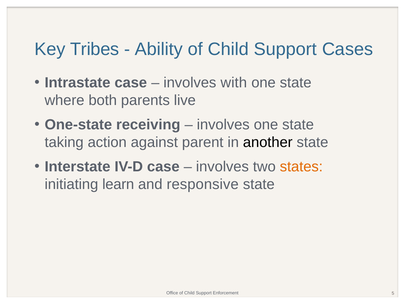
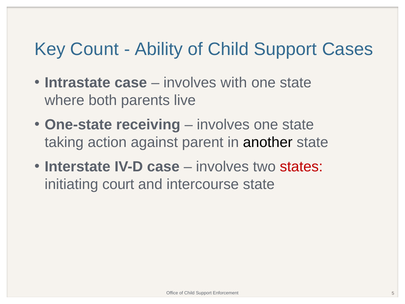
Tribes: Tribes -> Count
states colour: orange -> red
learn: learn -> court
responsive: responsive -> intercourse
